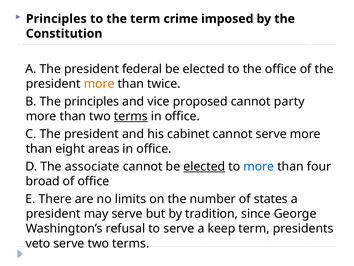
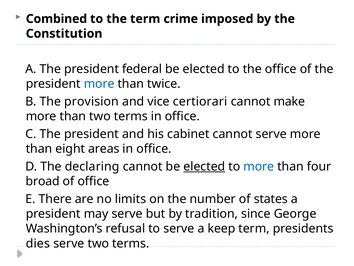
Principles at (56, 19): Principles -> Combined
more at (99, 84) colour: orange -> blue
The principles: principles -> provision
proposed: proposed -> certiorari
party: party -> make
terms at (131, 116) underline: present -> none
associate: associate -> declaring
veto: veto -> dies
